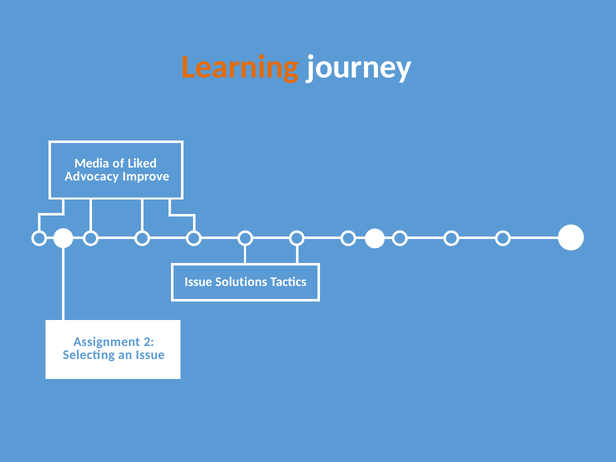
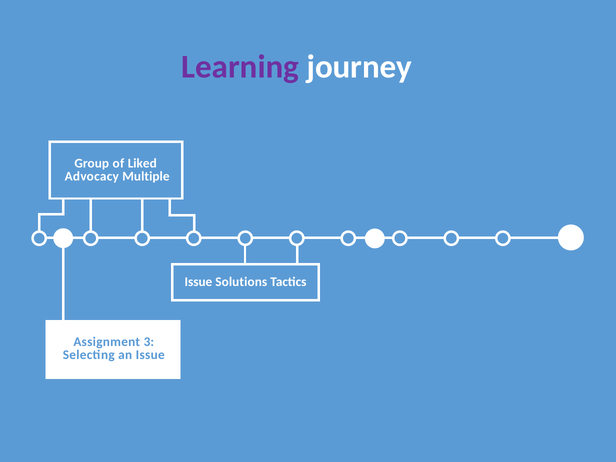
Learning colour: orange -> purple
Media: Media -> Group
Improve: Improve -> Multiple
2: 2 -> 3
